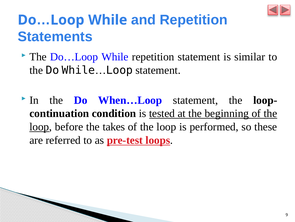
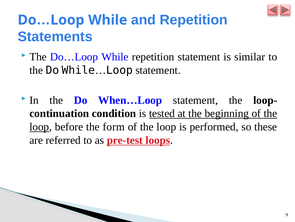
takes: takes -> form
